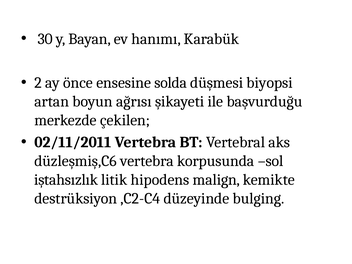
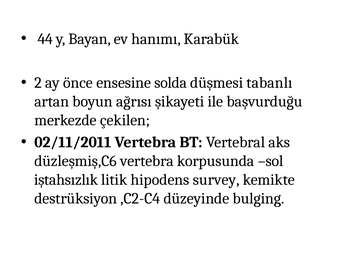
30: 30 -> 44
biyopsi: biyopsi -> tabanlı
malign: malign -> survey
